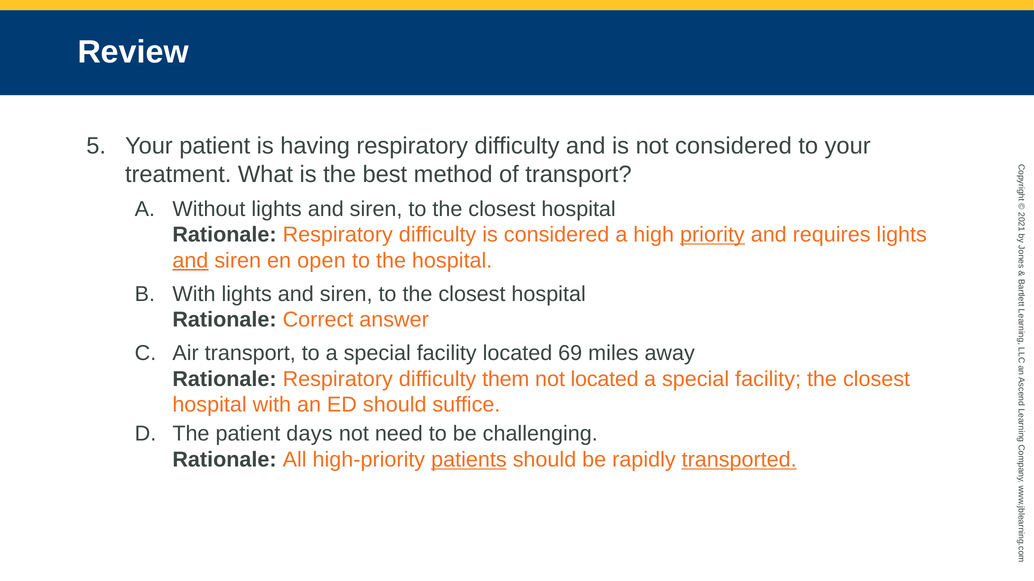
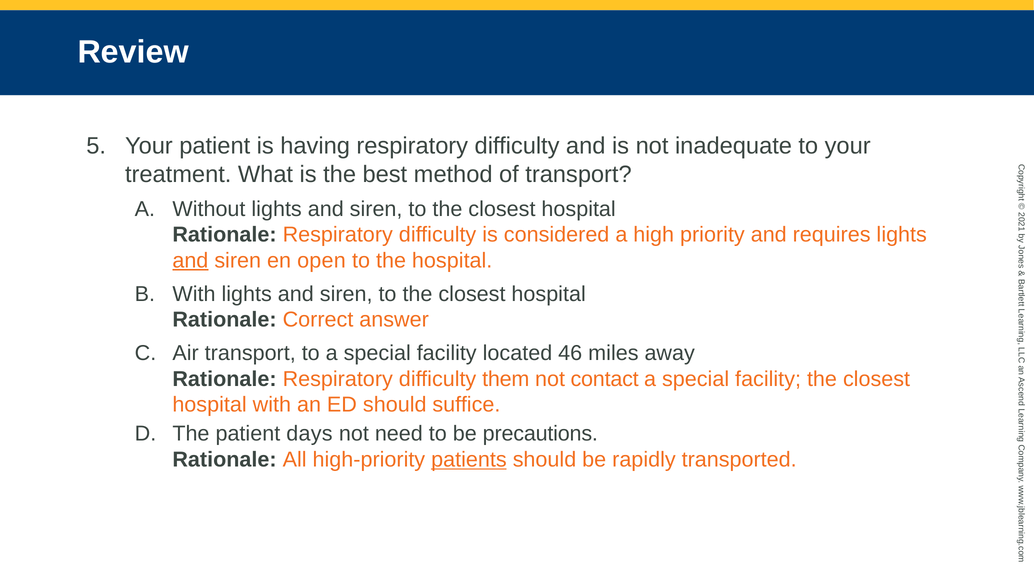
not considered: considered -> inadequate
priority underline: present -> none
69: 69 -> 46
not located: located -> contact
challenging: challenging -> precautions
transported underline: present -> none
